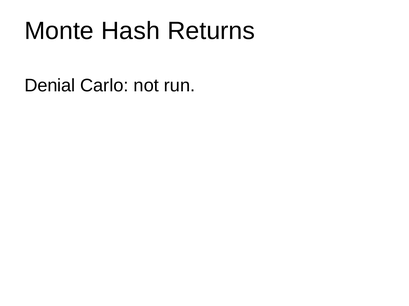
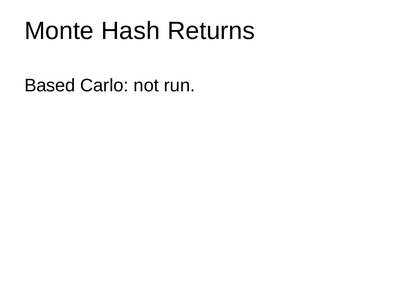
Denial: Denial -> Based
